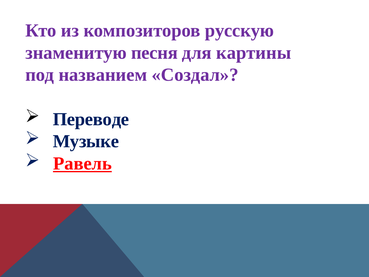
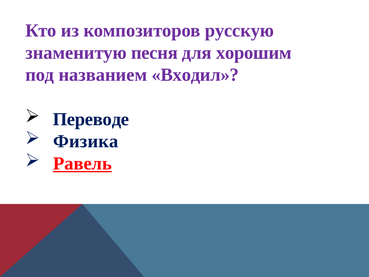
картины: картины -> хорошим
Создал: Создал -> Входил
Музыке: Музыке -> Физика
